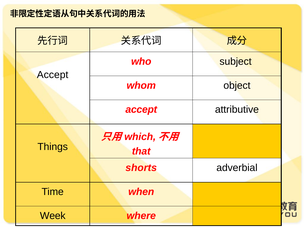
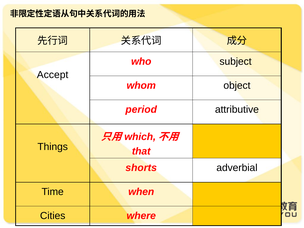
accept at (141, 109): accept -> period
Week: Week -> Cities
